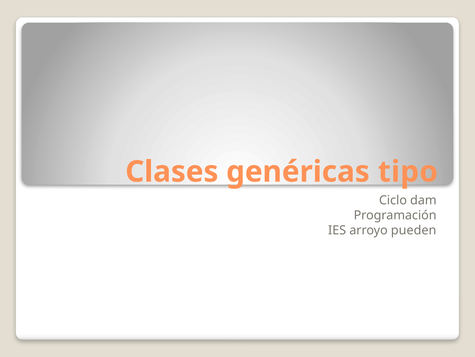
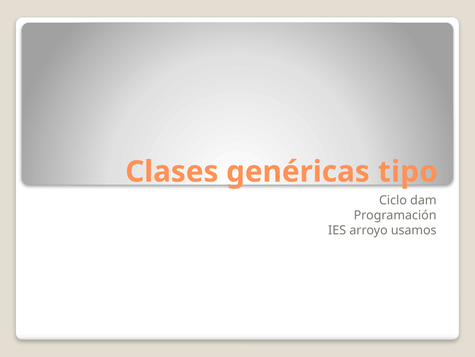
pueden: pueden -> usamos
